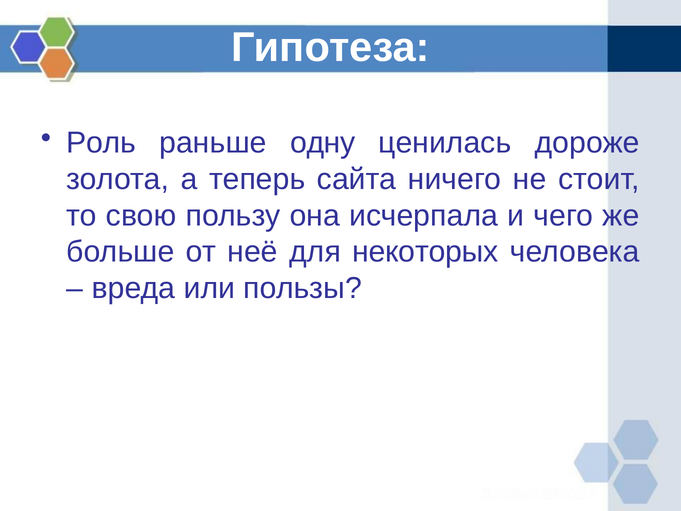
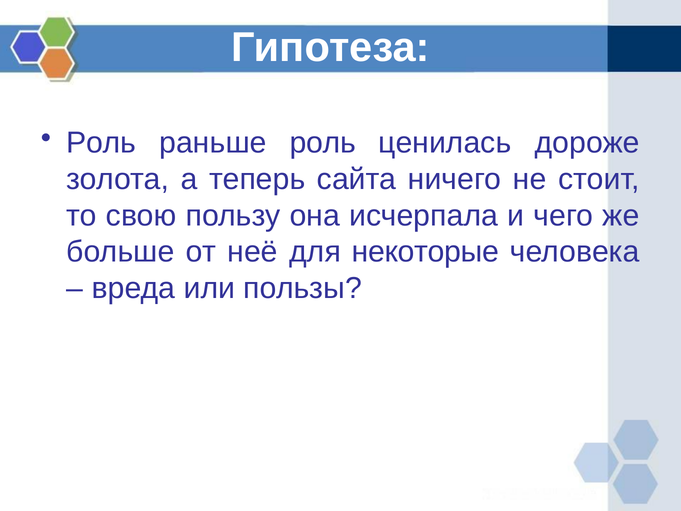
раньше одну: одну -> роль
некоторых: некоторых -> некоторые
